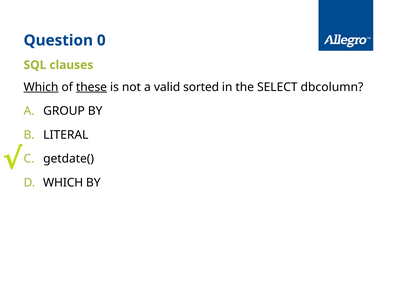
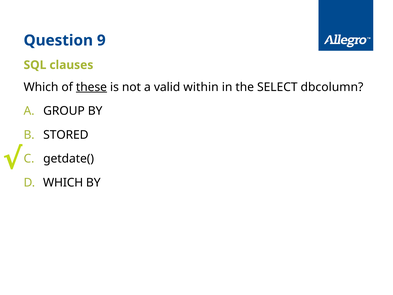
0: 0 -> 9
Which at (41, 87) underline: present -> none
sorted: sorted -> within
LITERAL: LITERAL -> STORED
